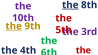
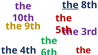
the at (14, 26) underline: present -> none
